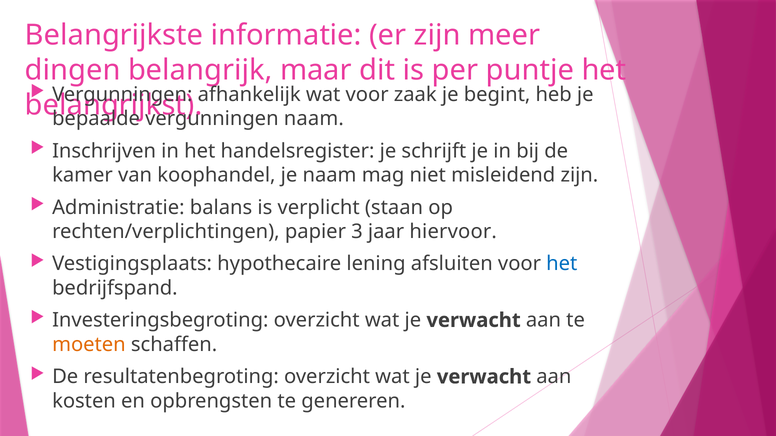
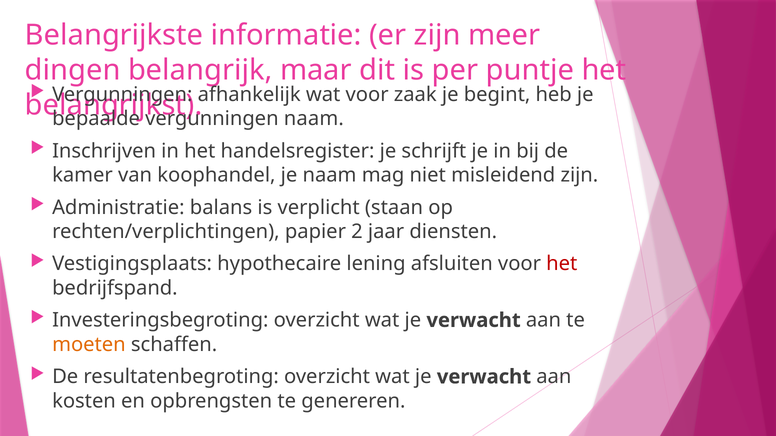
3: 3 -> 2
hiervoor: hiervoor -> diensten
het at (562, 264) colour: blue -> red
